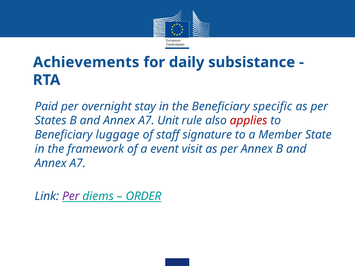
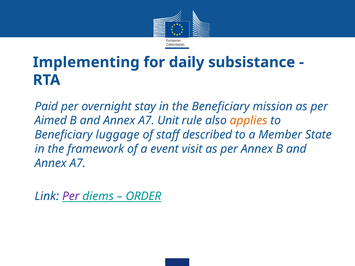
Achievements: Achievements -> Implementing
specific: specific -> mission
States: States -> Aimed
applies colour: red -> orange
signature: signature -> described
